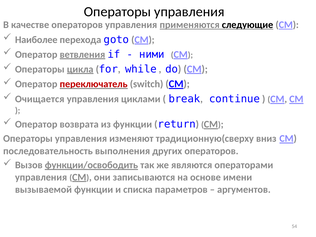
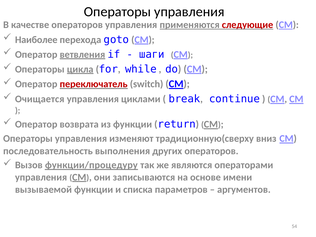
следующие colour: black -> red
ними: ними -> шаги
функции/освободить: функции/освободить -> функции/процедуру
